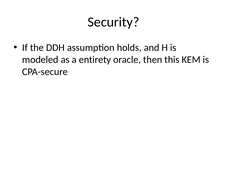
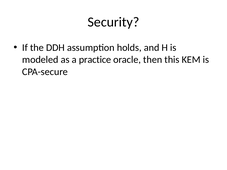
entirety: entirety -> practice
